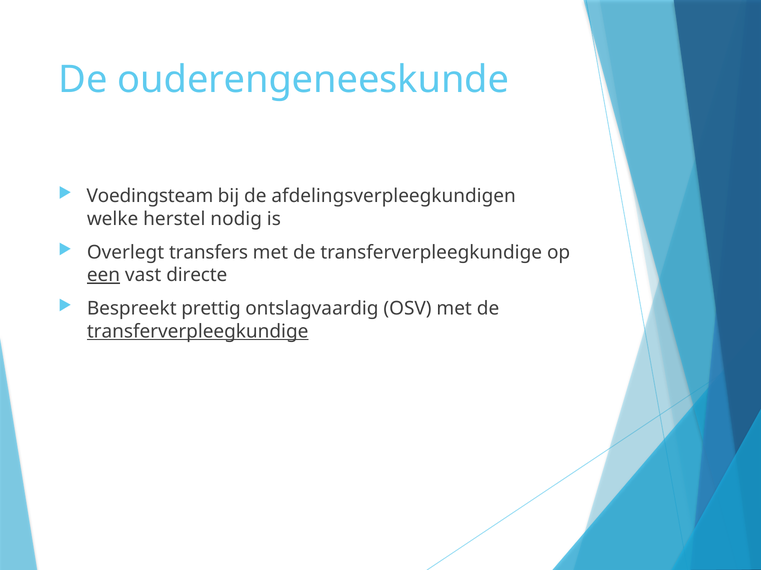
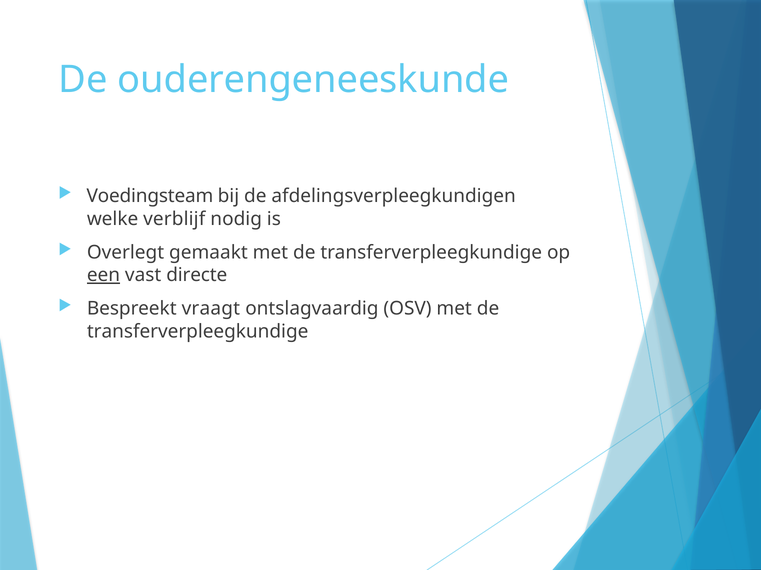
herstel: herstel -> verblijf
transfers: transfers -> gemaakt
prettig: prettig -> vraagt
transferverpleegkundige at (198, 332) underline: present -> none
